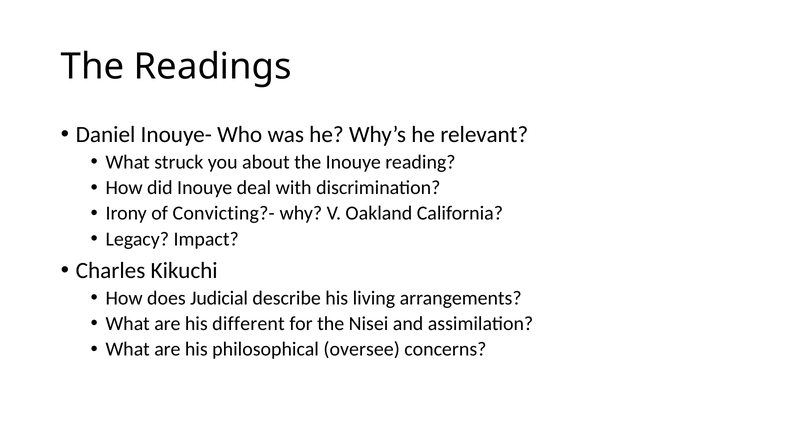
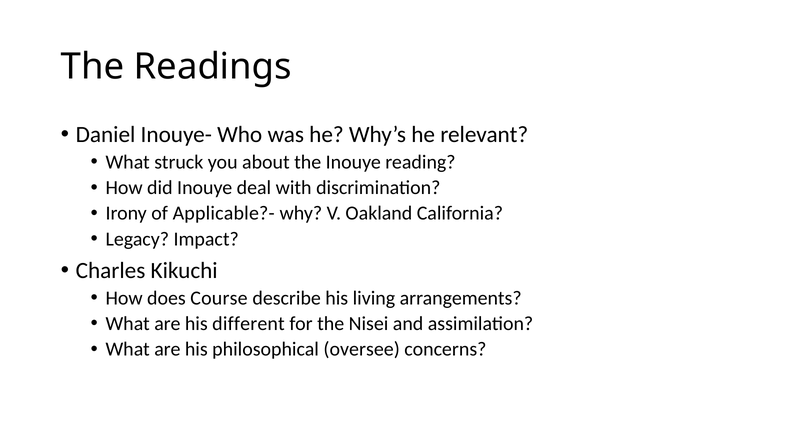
Convicting?-: Convicting?- -> Applicable?-
Judicial: Judicial -> Course
